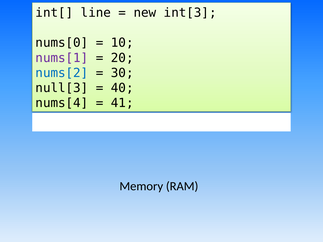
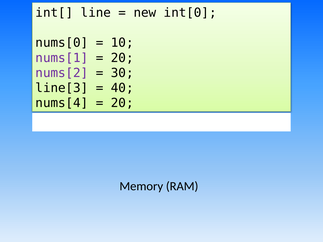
int[3: int[3 -> int[0
nums[2 colour: blue -> purple
null[3: null[3 -> line[3
41 at (122, 103): 41 -> 20
